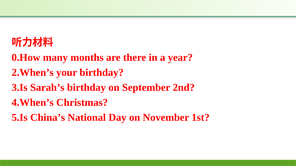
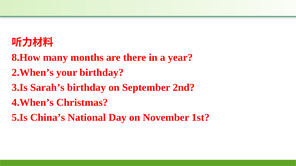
0.How: 0.How -> 8.How
